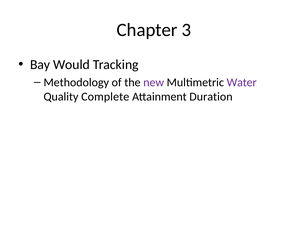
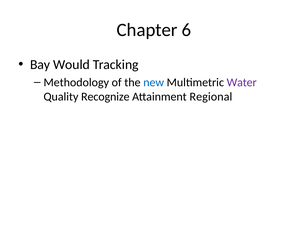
3: 3 -> 6
new colour: purple -> blue
Complete: Complete -> Recognize
Duration: Duration -> Regional
